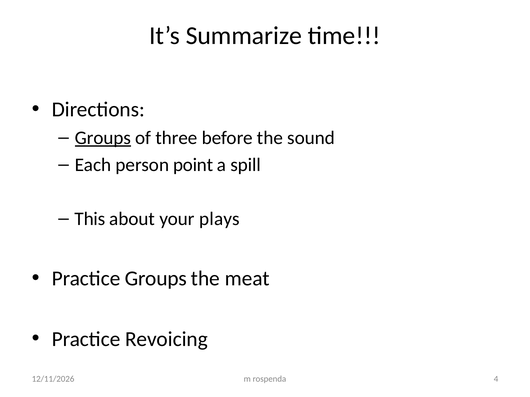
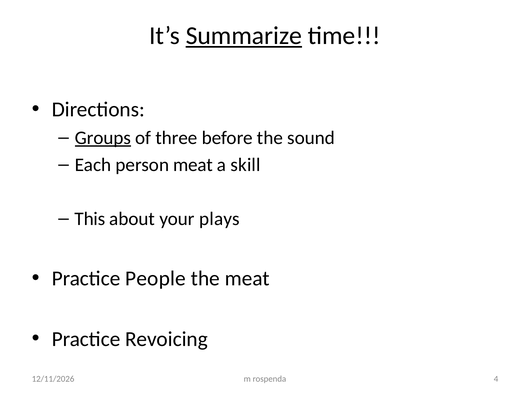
Summarize underline: none -> present
person point: point -> meat
spill: spill -> skill
Practice Groups: Groups -> People
